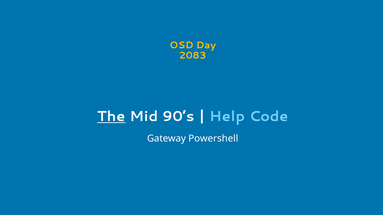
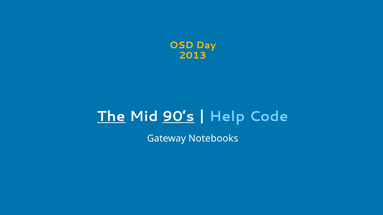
2083: 2083 -> 2013
90’s underline: none -> present
Powershell: Powershell -> Notebooks
